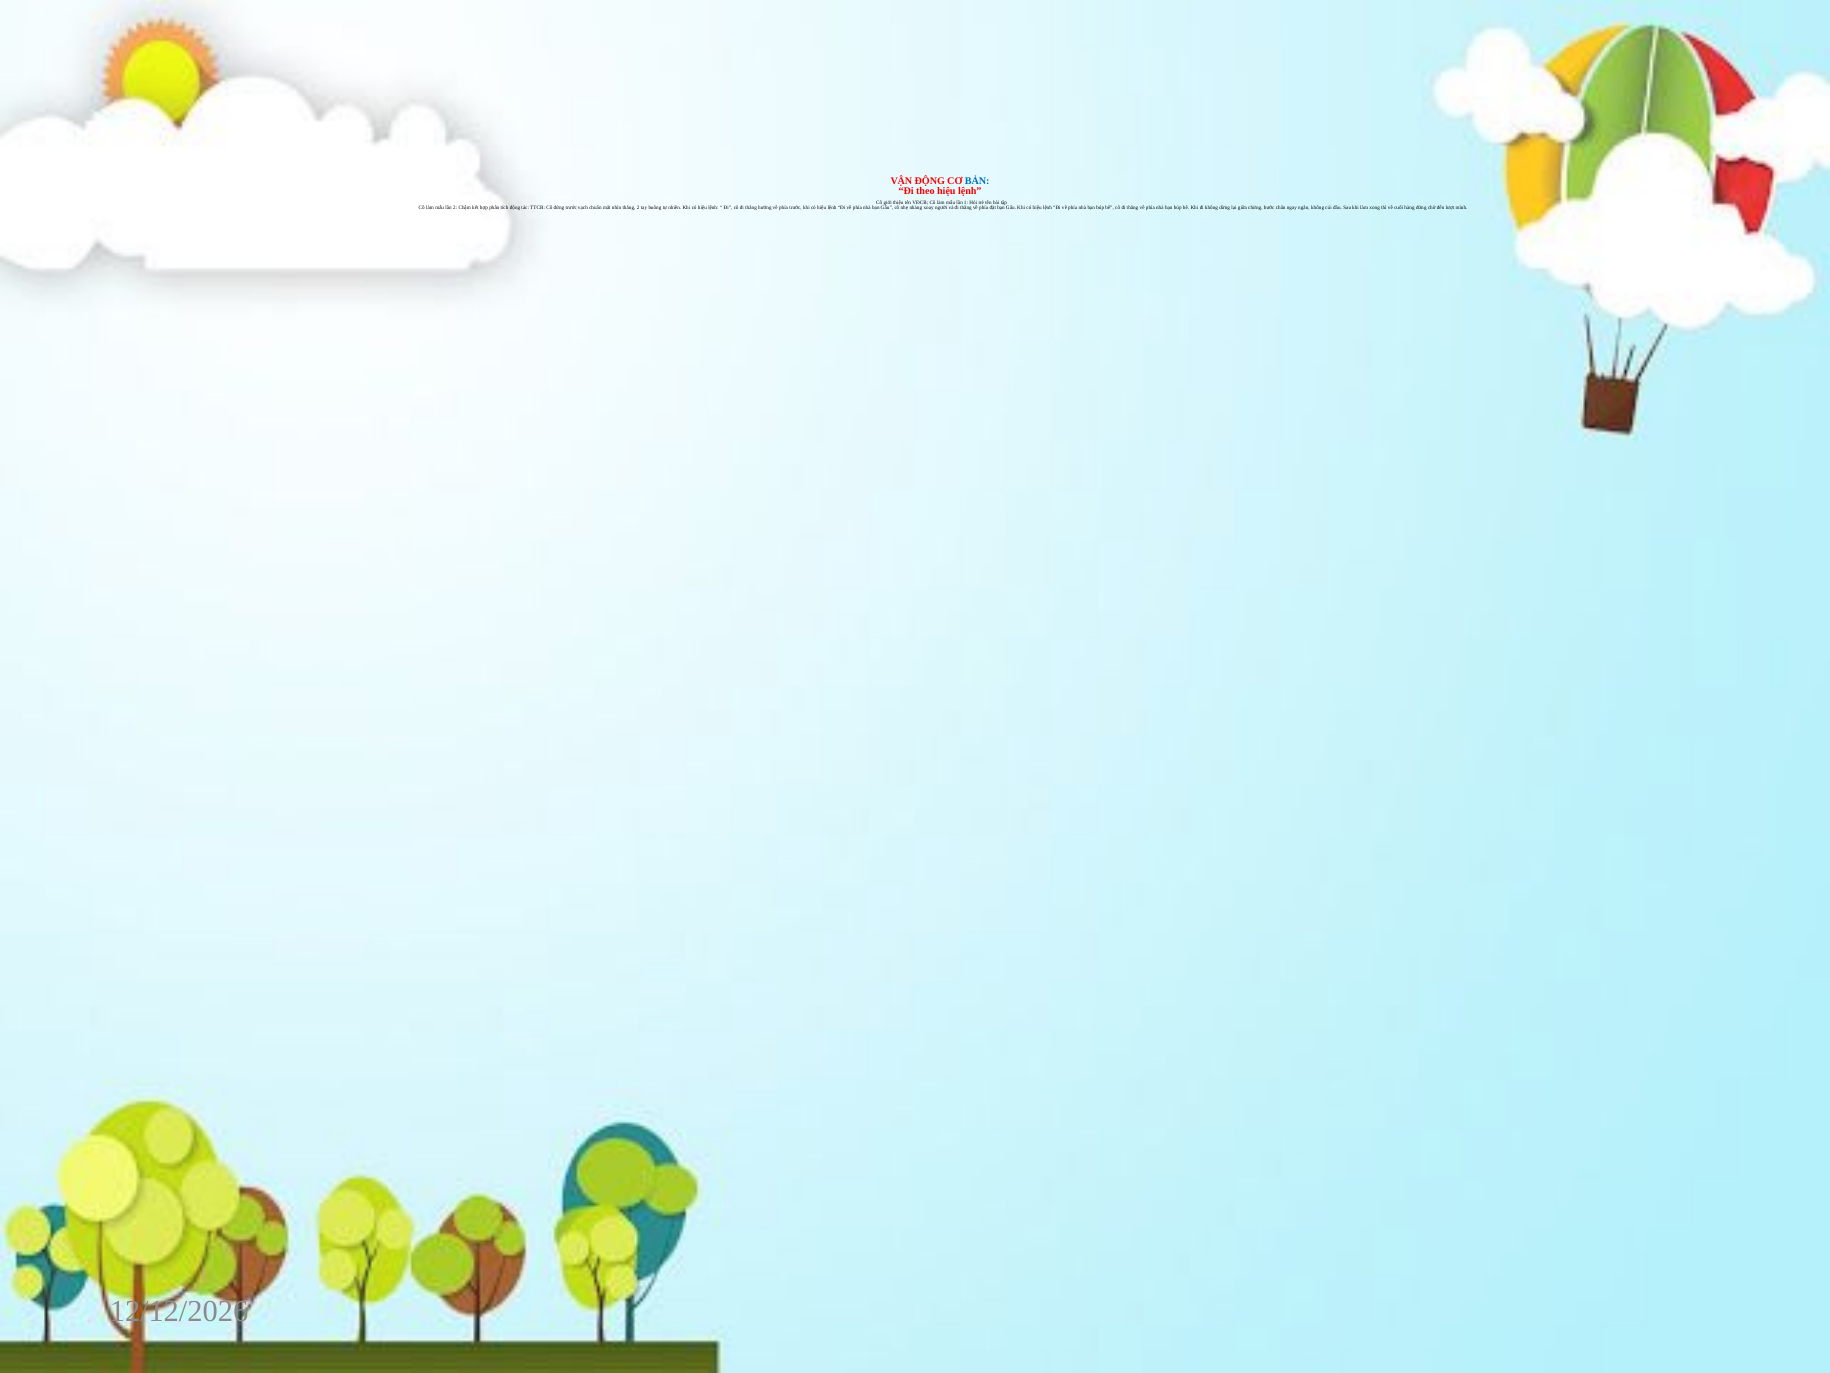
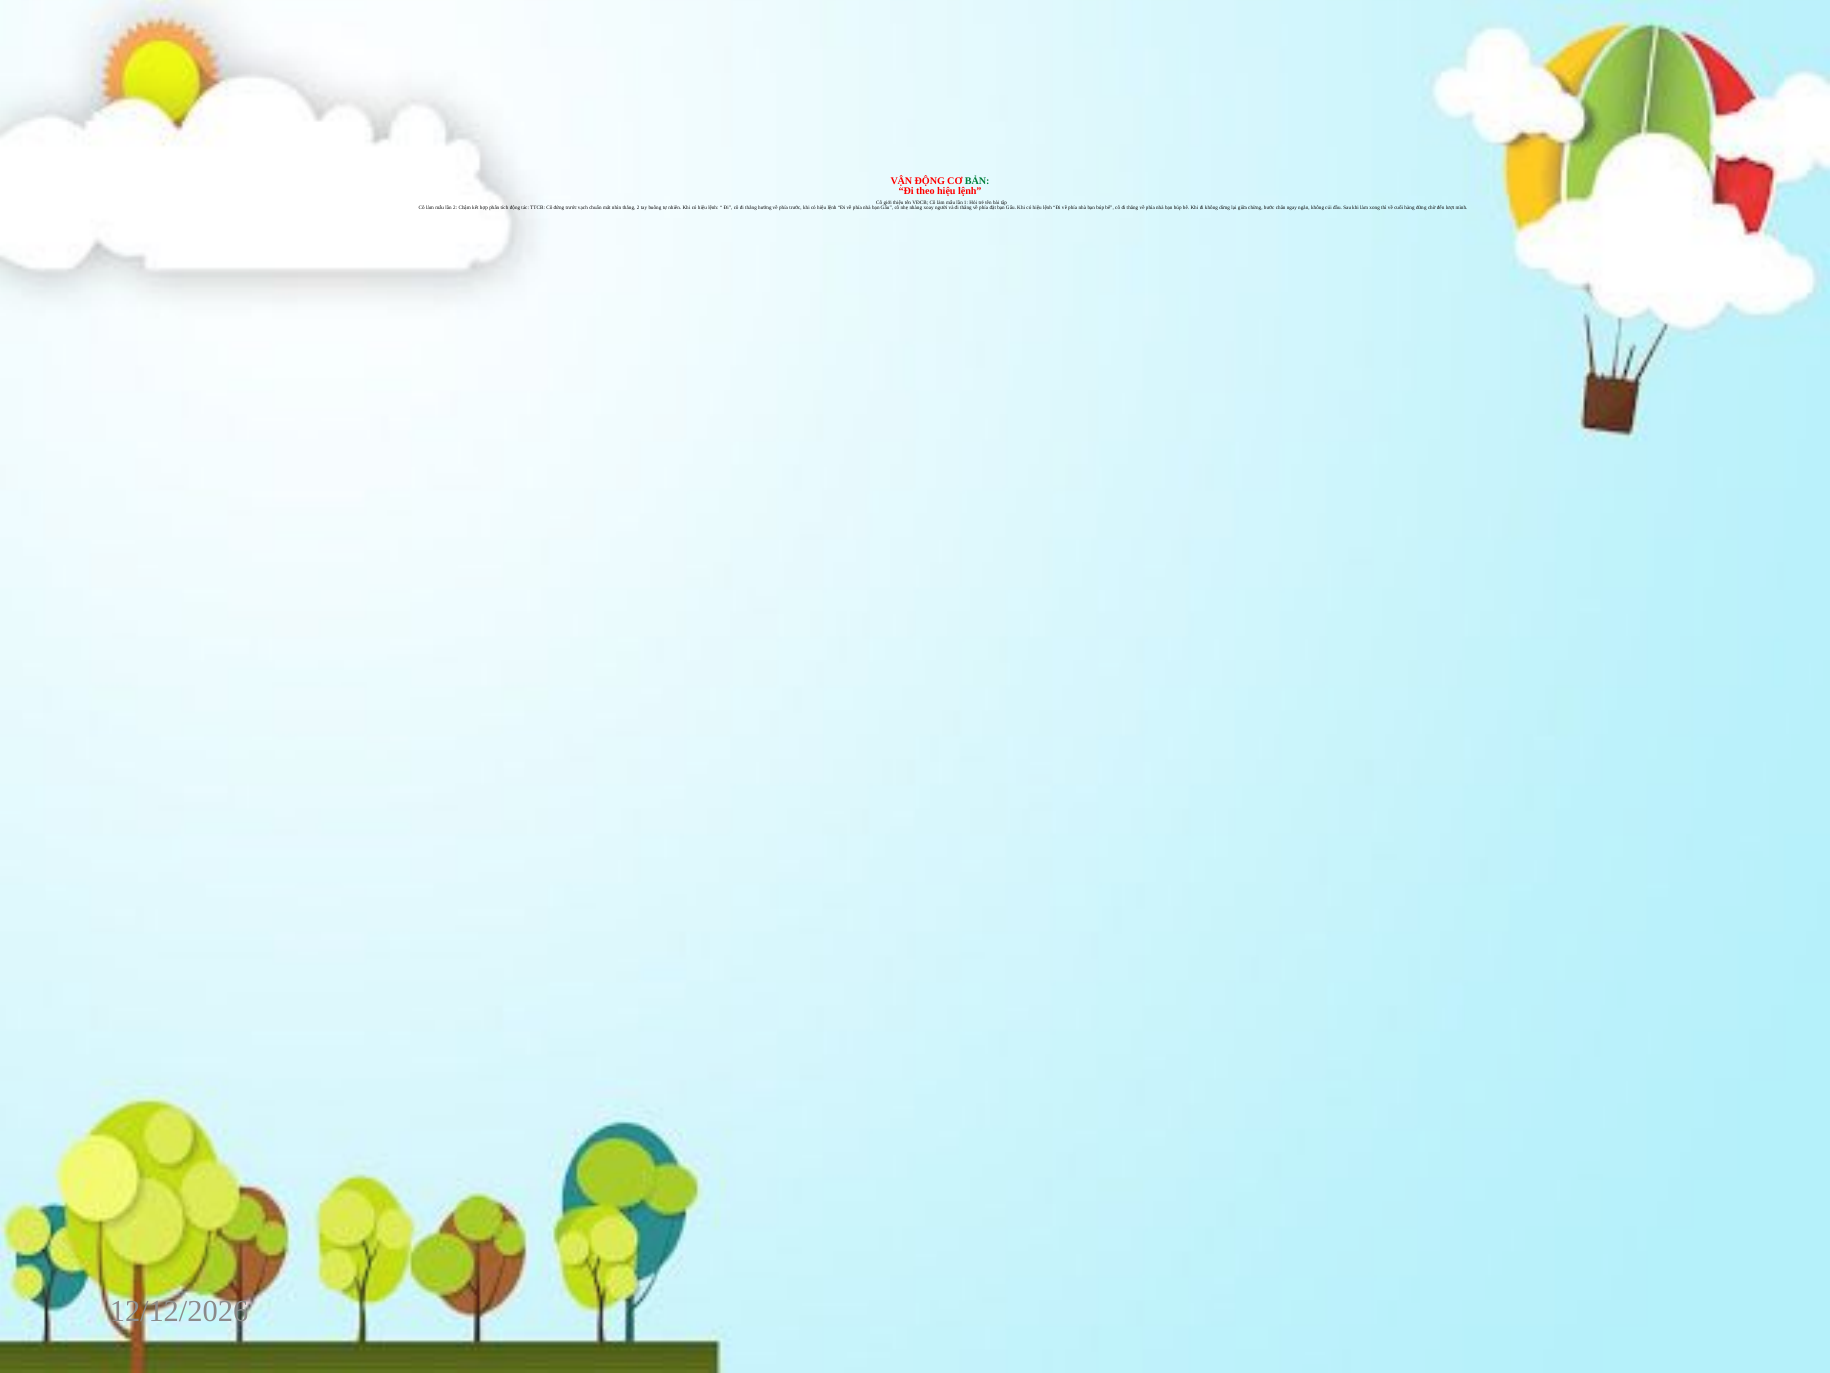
BẢN colour: blue -> green
